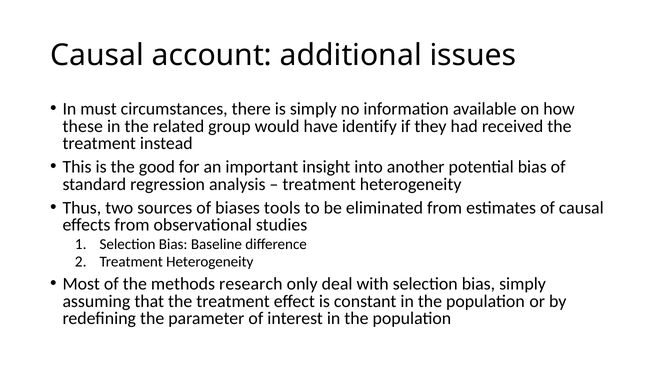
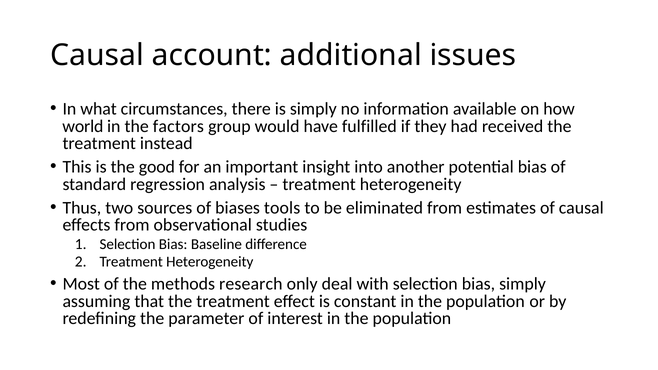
must: must -> what
these: these -> world
related: related -> factors
identify: identify -> fulfilled
